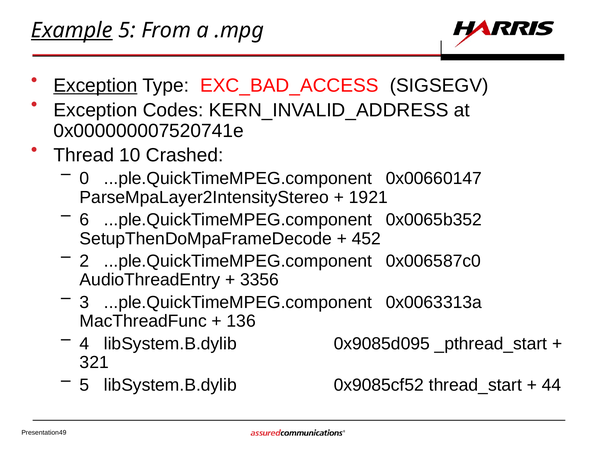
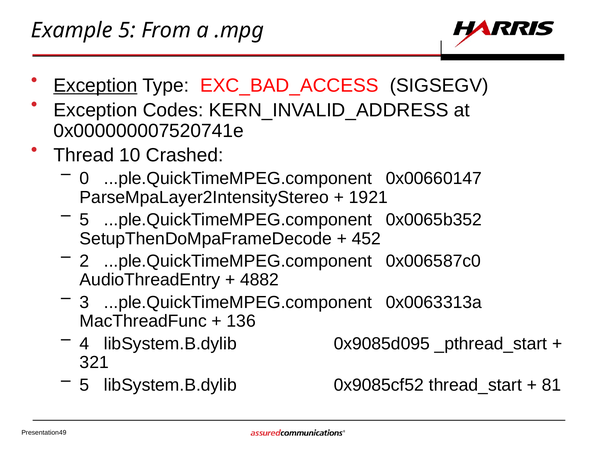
Example underline: present -> none
6 at (85, 220): 6 -> 5
3356: 3356 -> 4882
44: 44 -> 81
